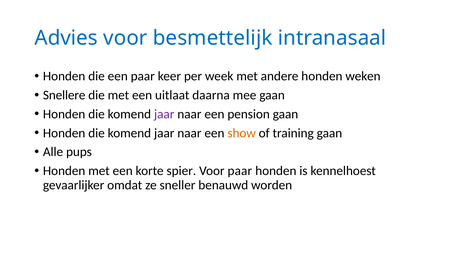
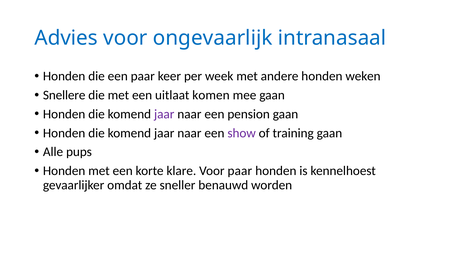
besmettelijk: besmettelijk -> ongevaarlijk
daarna: daarna -> komen
show colour: orange -> purple
spier: spier -> klare
